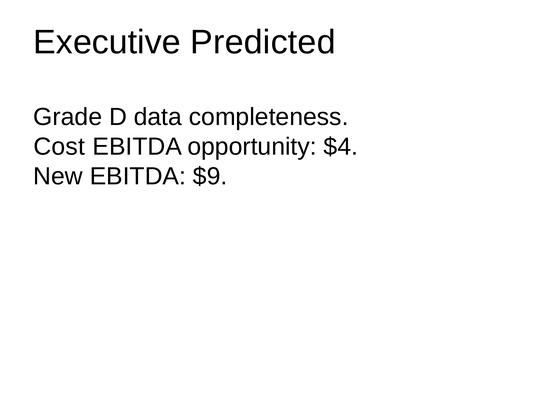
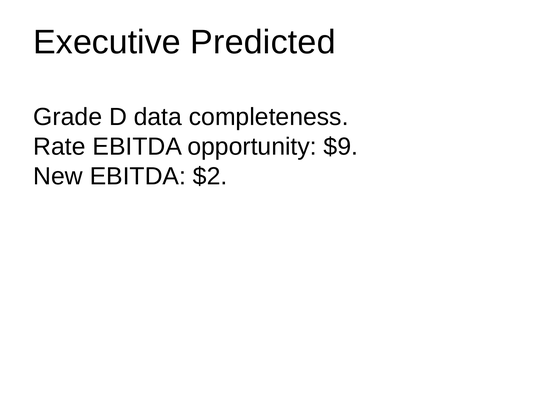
Cost: Cost -> Rate
$4: $4 -> $9
$9: $9 -> $2
